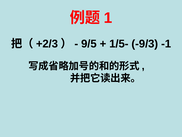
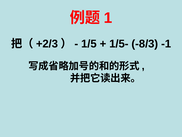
9/5: 9/5 -> 1/5
-9/3: -9/3 -> -8/3
